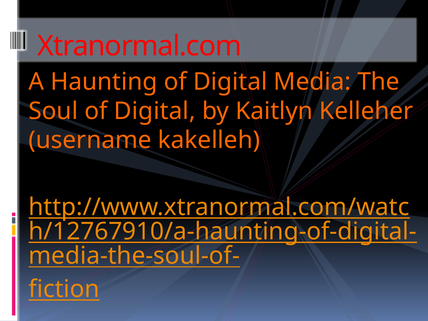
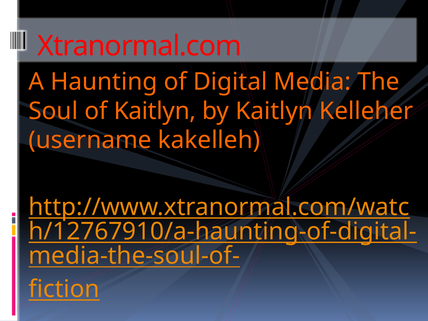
Soul of Digital: Digital -> Kaitlyn
